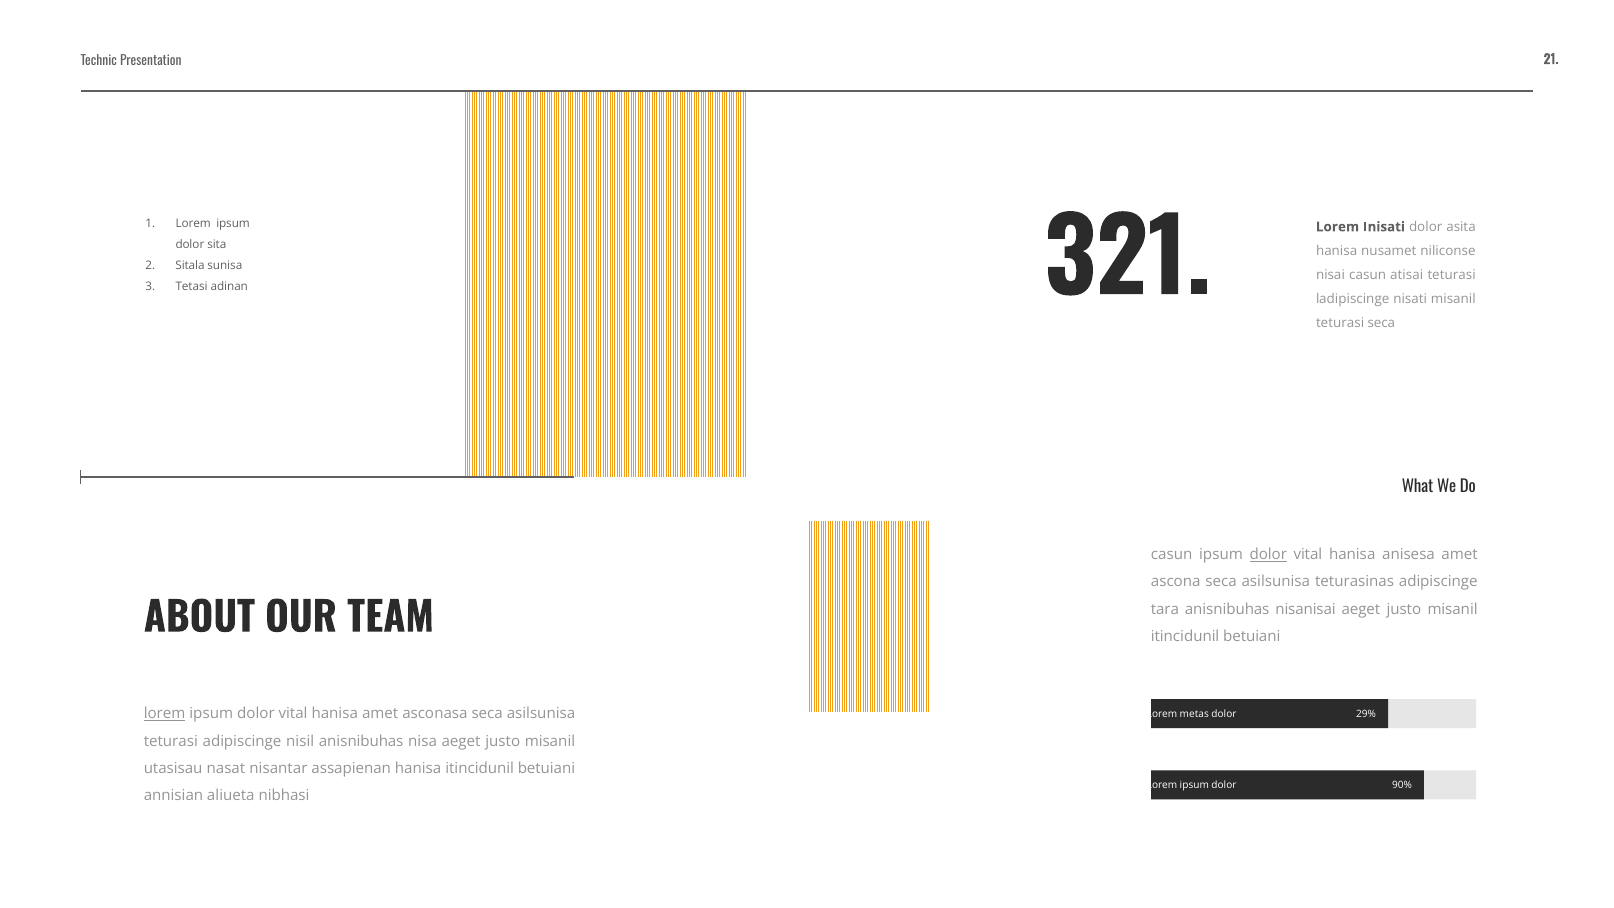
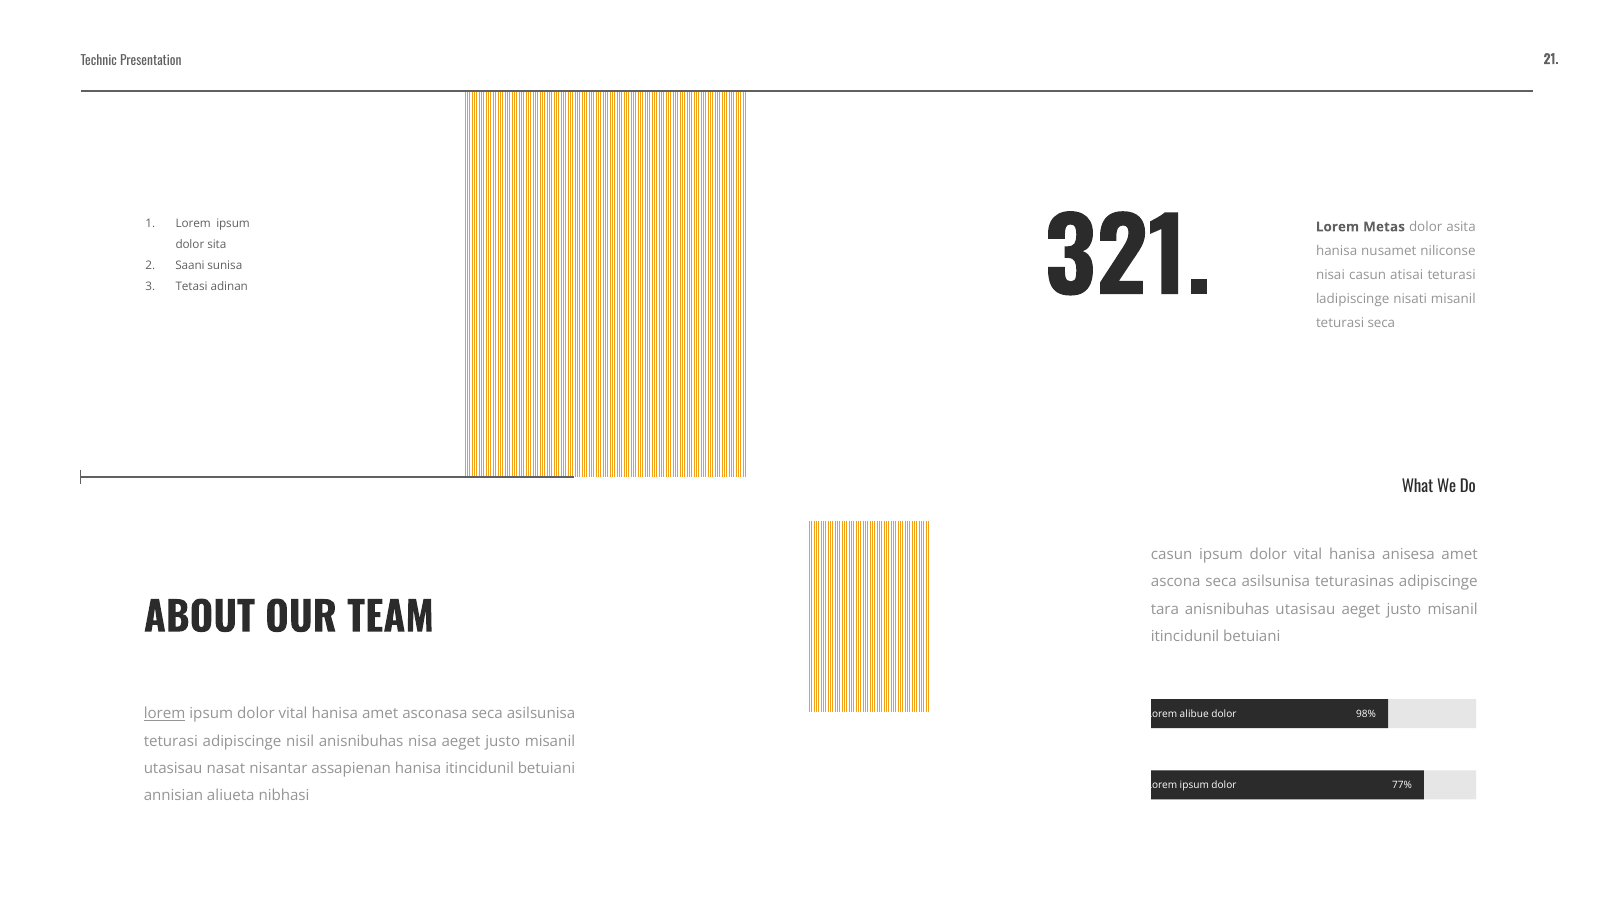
Inisati: Inisati -> Metas
Sitala: Sitala -> Saani
dolor at (1268, 555) underline: present -> none
anisnibuhas nisanisai: nisanisai -> utasisau
metas: metas -> alibue
29%: 29% -> 98%
90%: 90% -> 77%
